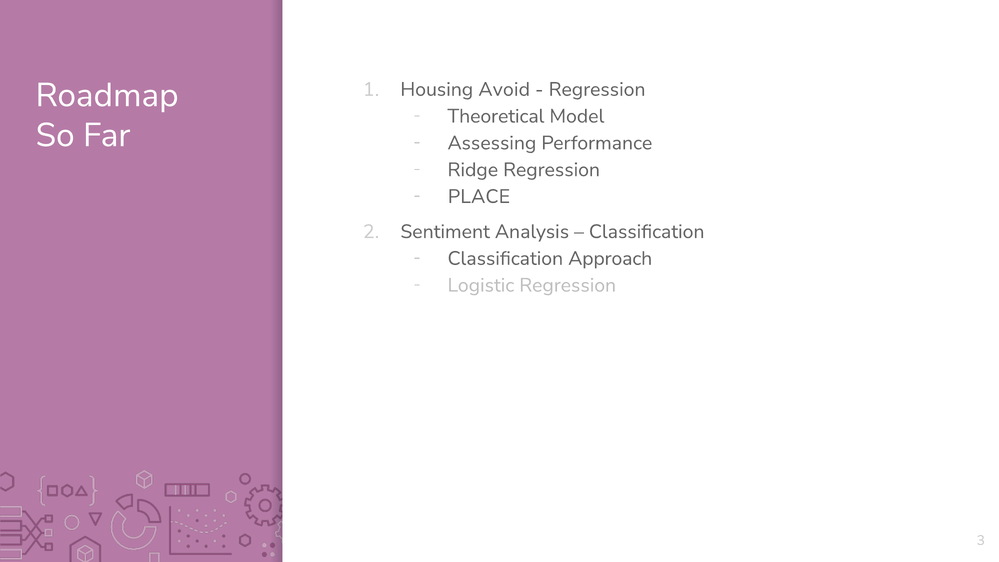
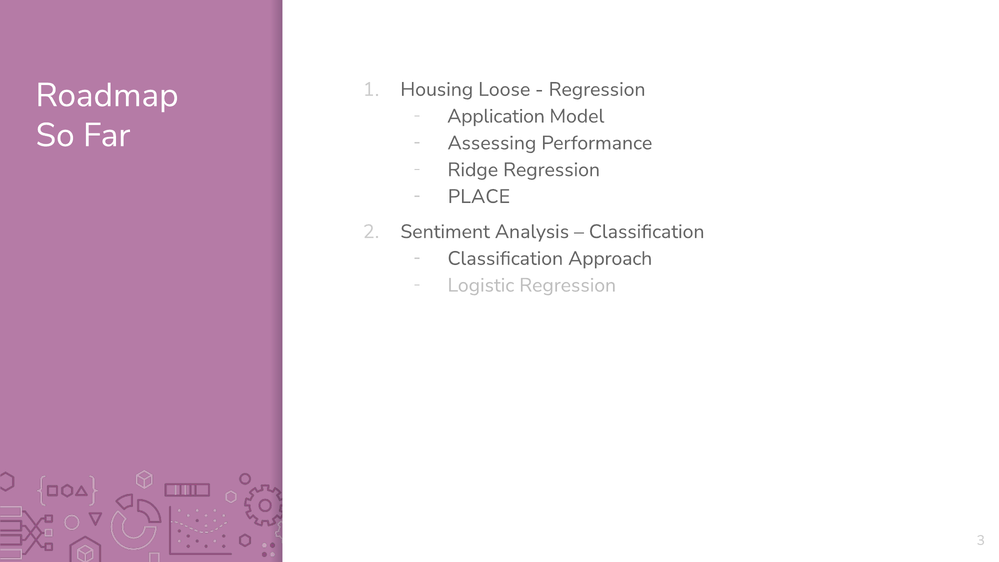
Avoid: Avoid -> Loose
Theoretical: Theoretical -> Application
